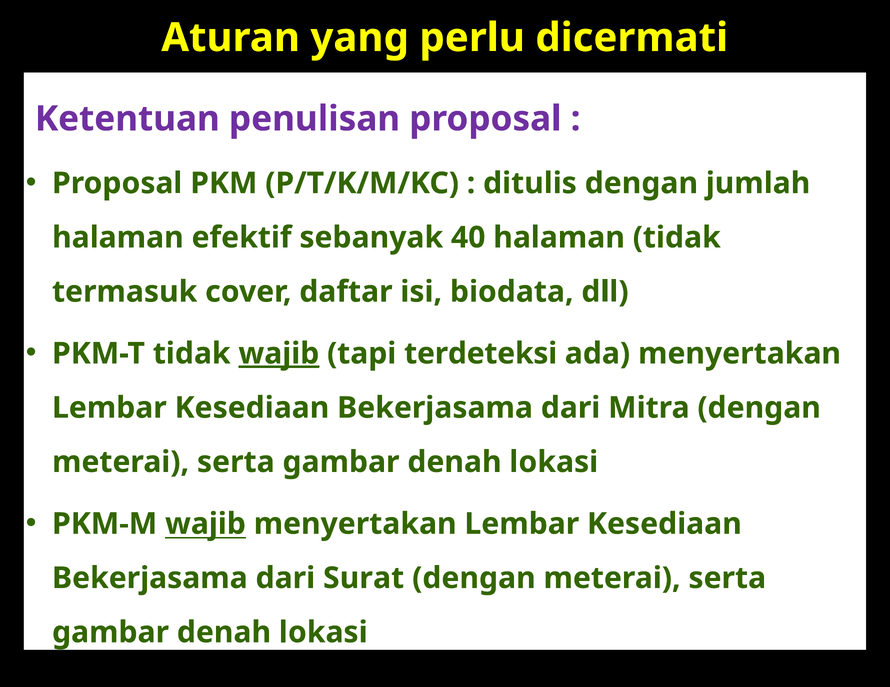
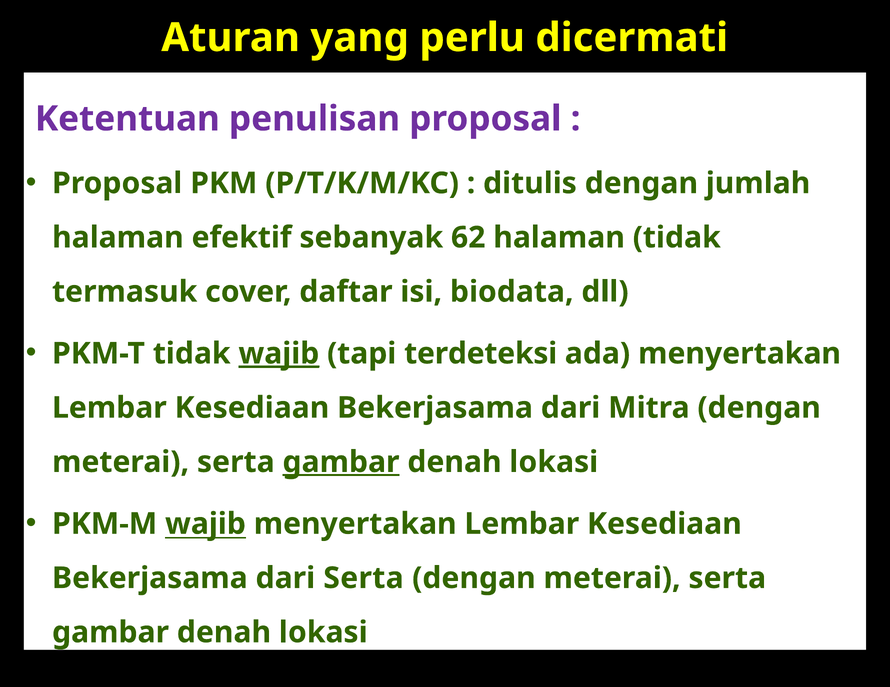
40: 40 -> 62
gambar at (341, 462) underline: none -> present
dari Surat: Surat -> Serta
